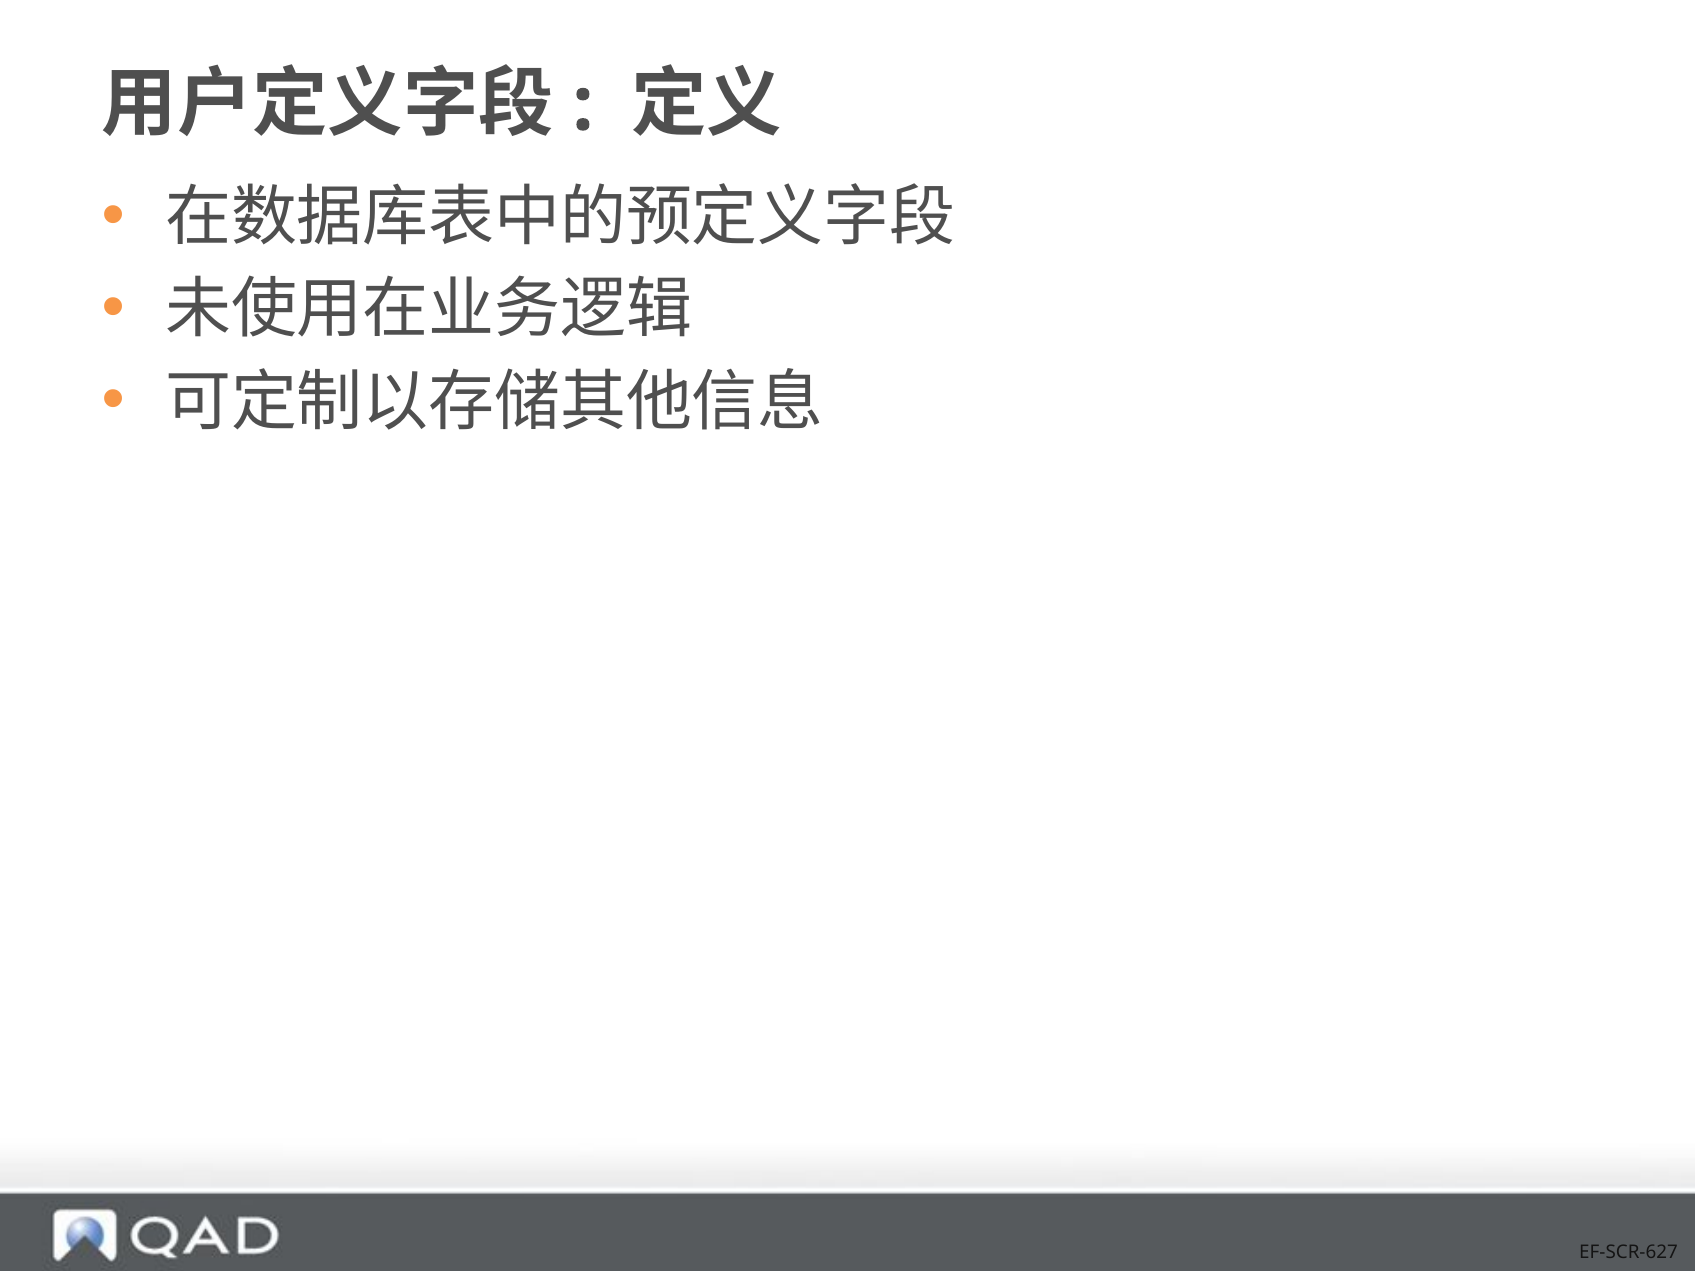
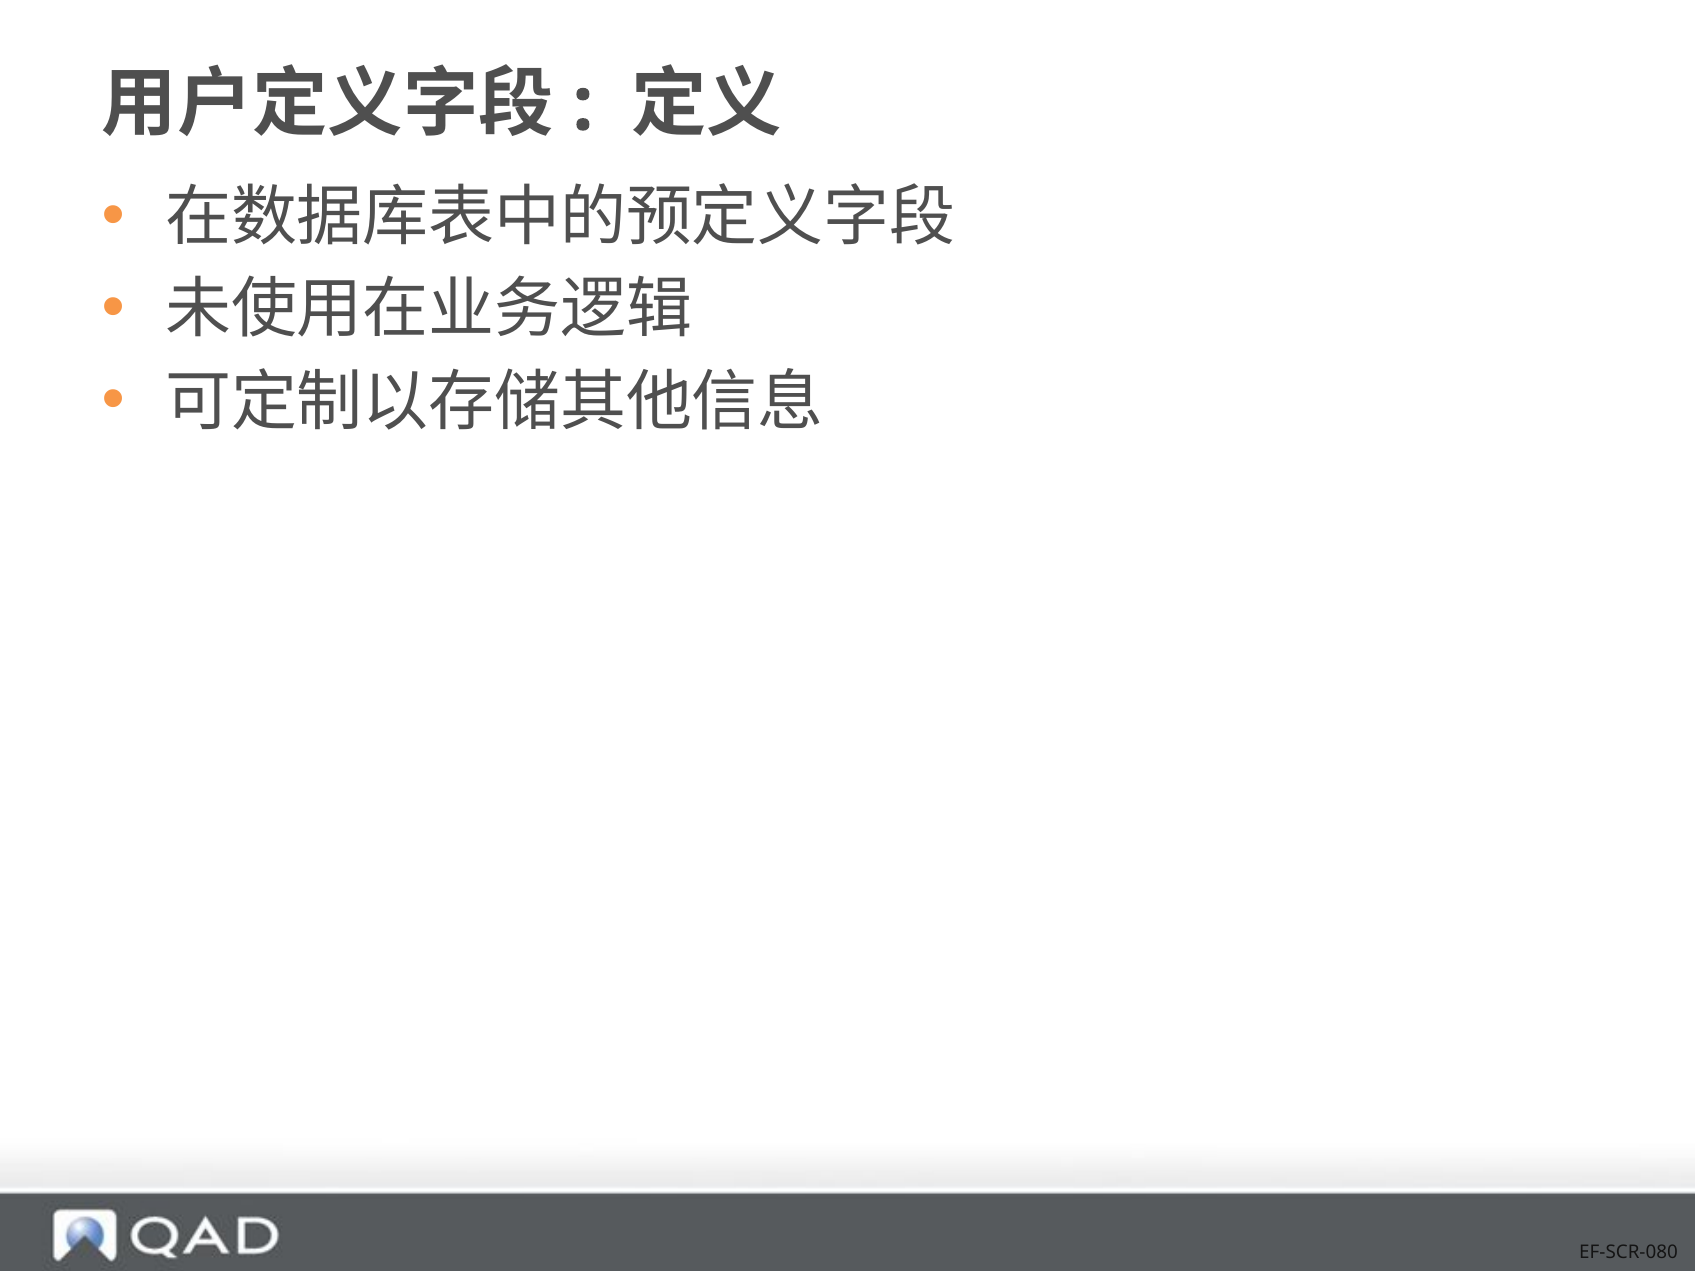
EF-SCR-627: EF-SCR-627 -> EF-SCR-080
